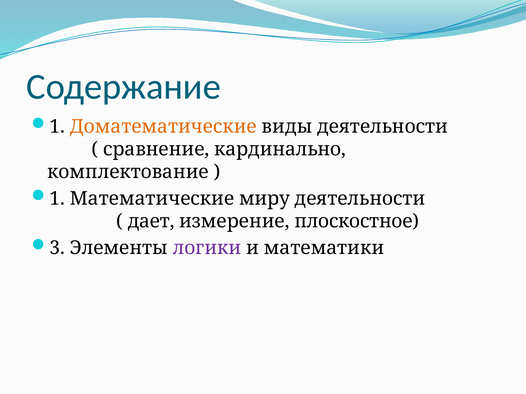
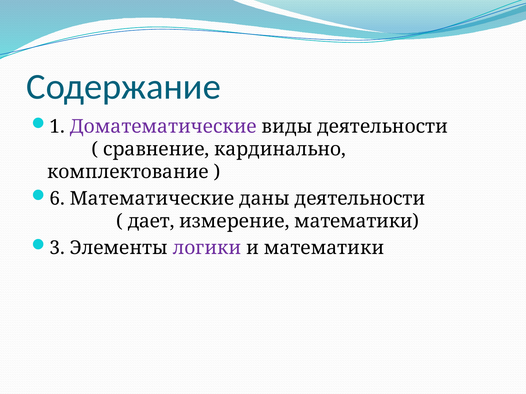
Доматематические colour: orange -> purple
1 at (57, 199): 1 -> 6
миру: миру -> даны
измерение плоскостное: плоскостное -> математики
